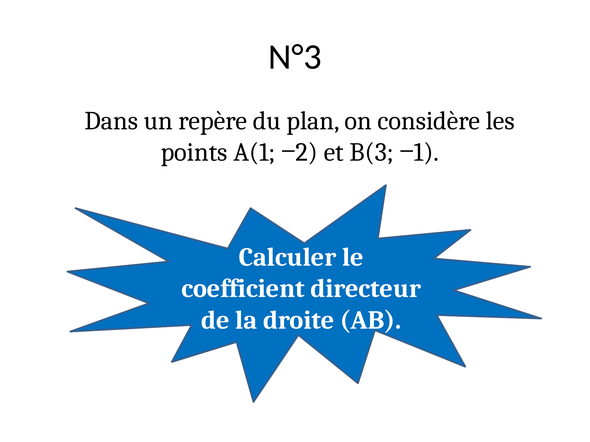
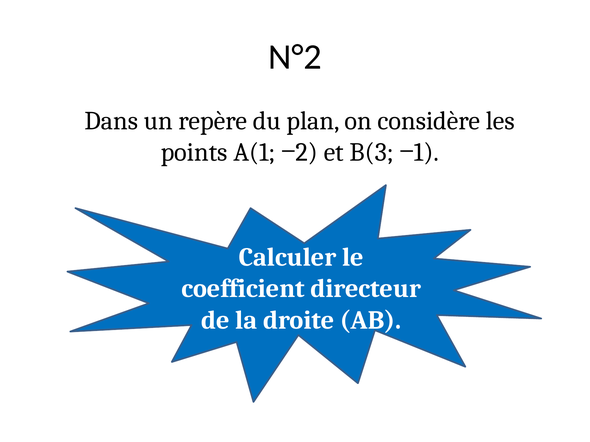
N°3: N°3 -> N°2
